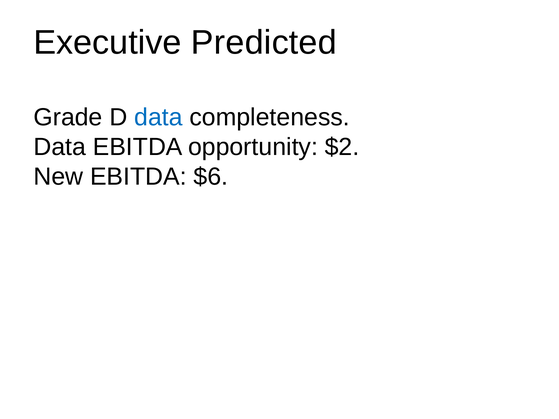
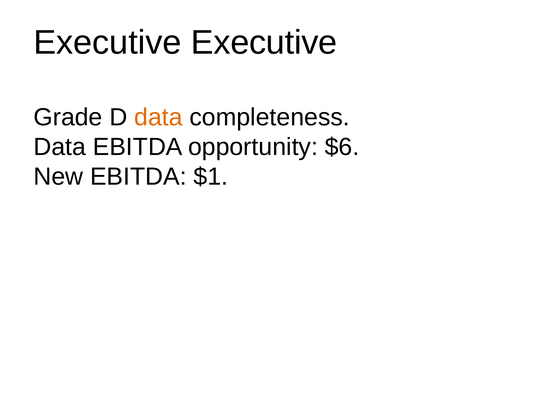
Executive Predicted: Predicted -> Executive
data at (158, 117) colour: blue -> orange
$2: $2 -> $6
$6: $6 -> $1
